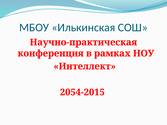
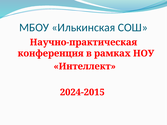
2054-2015: 2054-2015 -> 2024-2015
